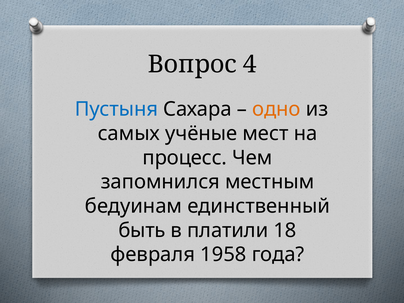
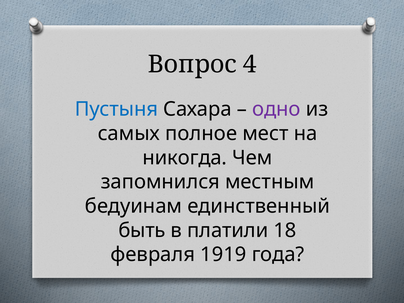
одно colour: orange -> purple
учёные: учёные -> полное
процесс: процесс -> никогда
1958: 1958 -> 1919
